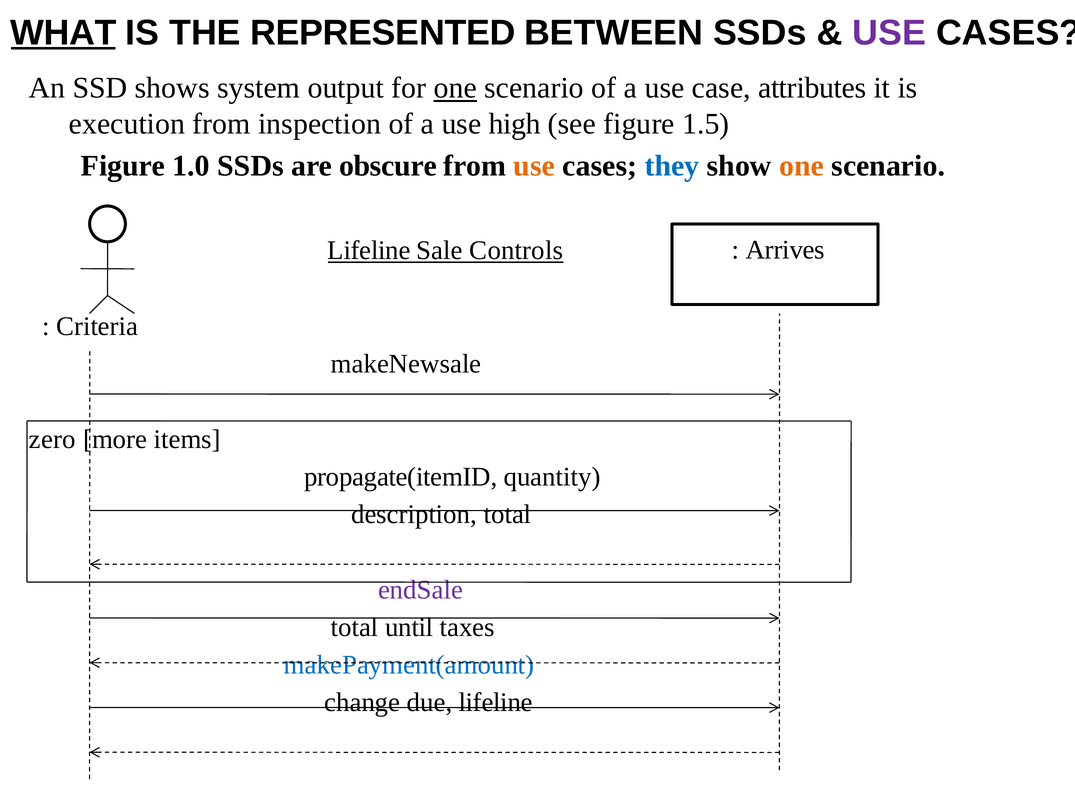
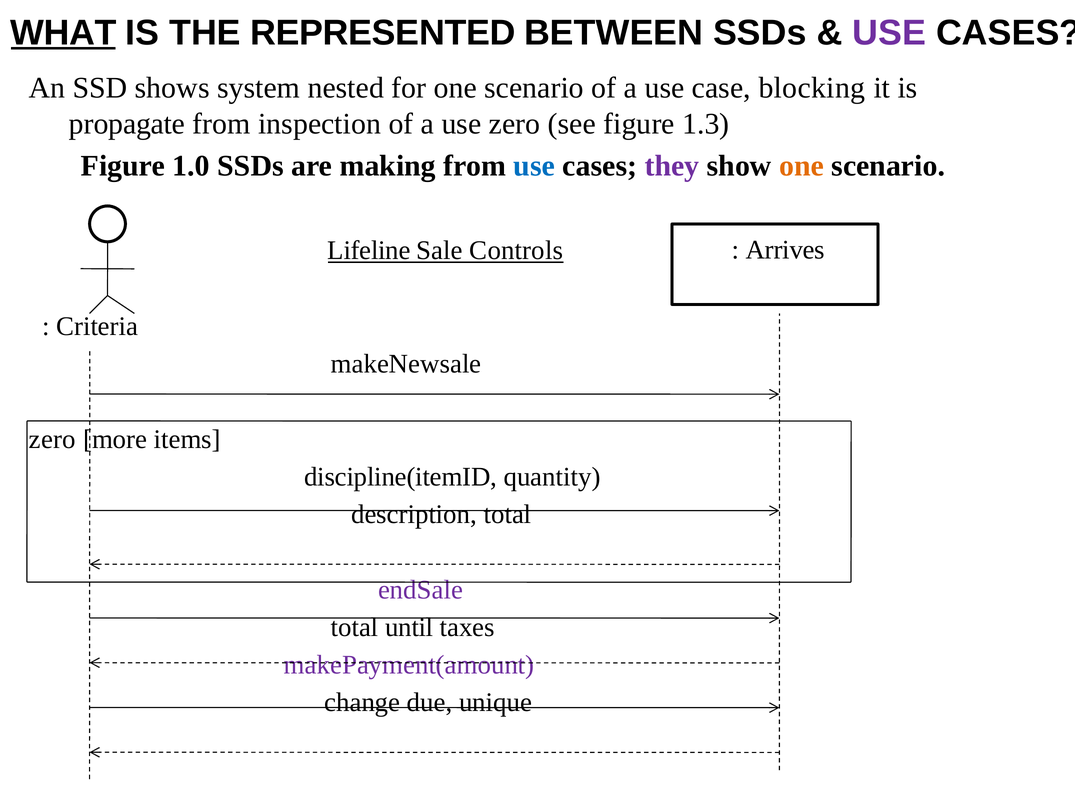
output: output -> nested
one at (455, 88) underline: present -> none
attributes: attributes -> blocking
execution: execution -> propagate
use high: high -> zero
1.5: 1.5 -> 1.3
obscure: obscure -> making
use at (534, 166) colour: orange -> blue
they colour: blue -> purple
propagate(itemID: propagate(itemID -> discipline(itemID
makePayment(amount colour: blue -> purple
due lifeline: lifeline -> unique
